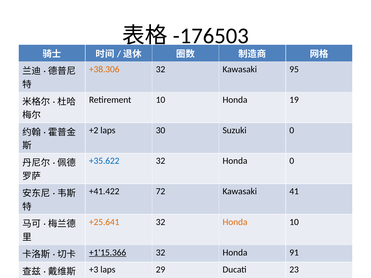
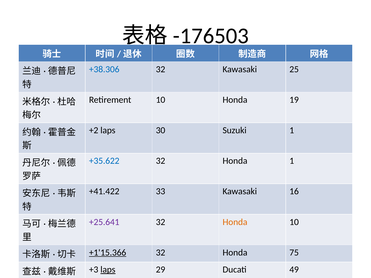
+38.306 colour: orange -> blue
95: 95 -> 25
Suzuki 0: 0 -> 1
Honda 0: 0 -> 1
72: 72 -> 33
41 at (294, 192): 41 -> 16
+25.641 colour: orange -> purple
91: 91 -> 75
laps at (108, 270) underline: none -> present
23: 23 -> 49
